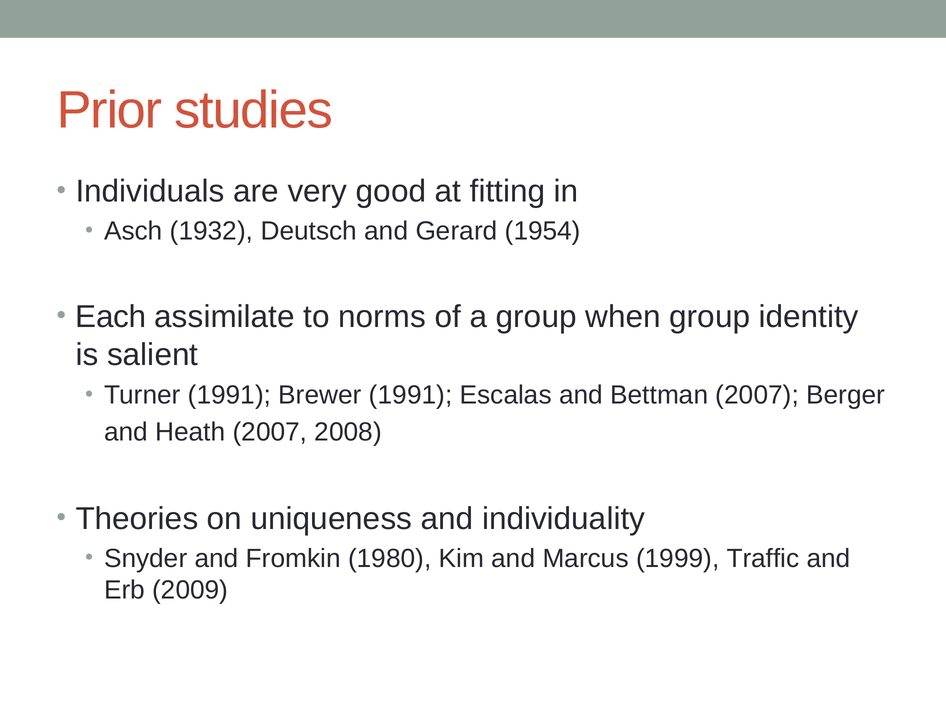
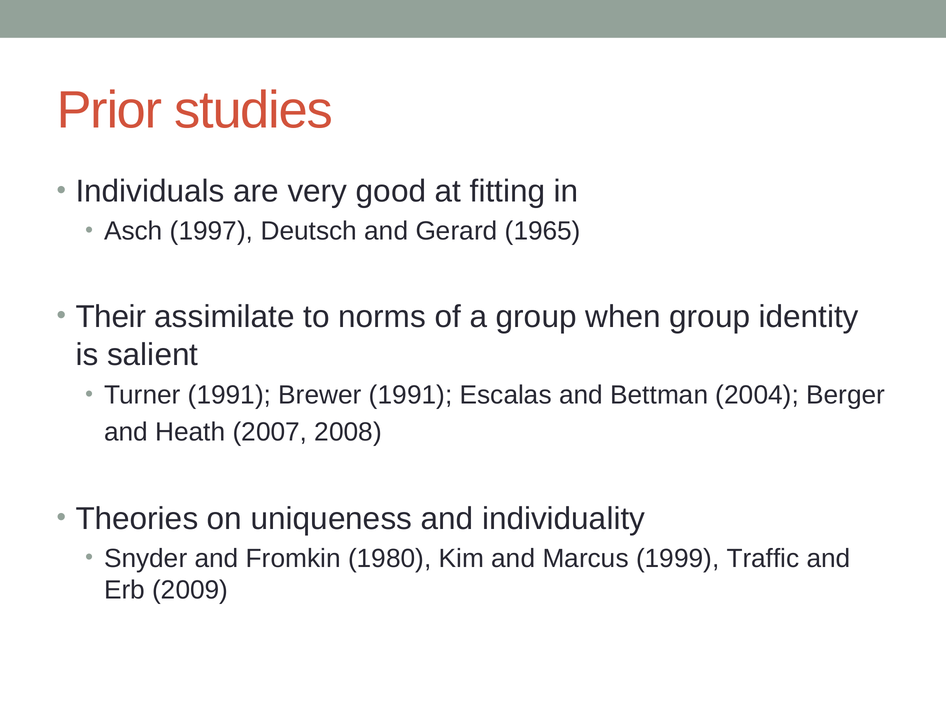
1932: 1932 -> 1997
1954: 1954 -> 1965
Each: Each -> Their
Bettman 2007: 2007 -> 2004
